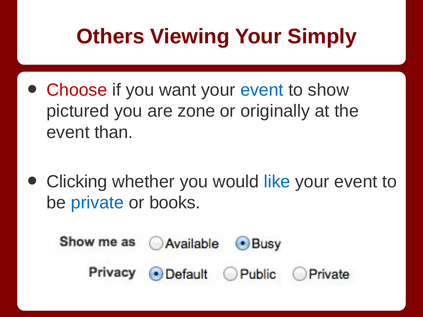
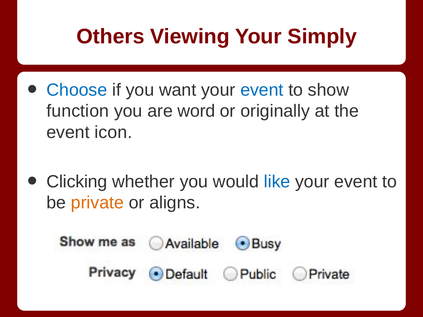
Choose colour: red -> blue
pictured: pictured -> function
zone: zone -> word
than: than -> icon
private colour: blue -> orange
books: books -> aligns
